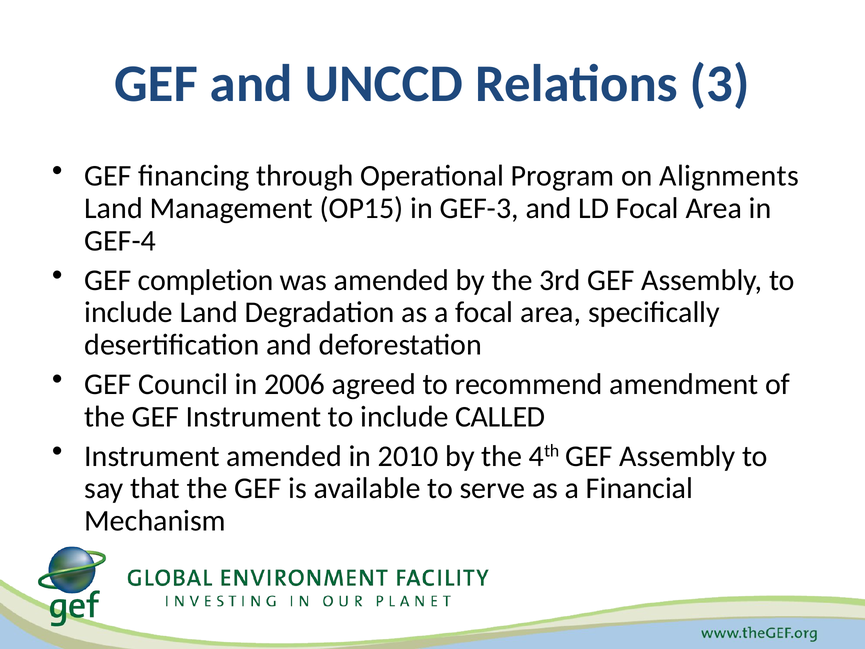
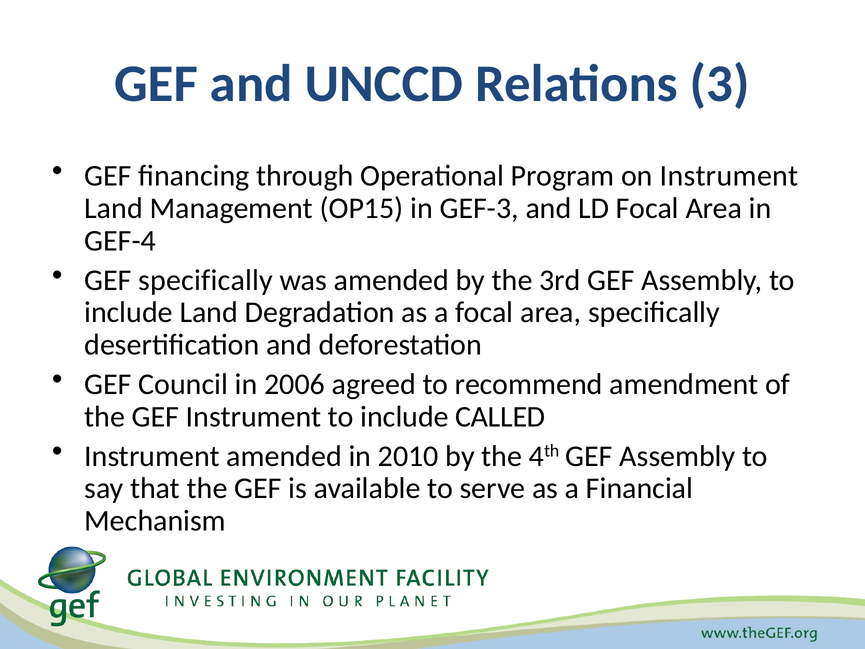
on Alignments: Alignments -> Instrument
GEF completion: completion -> specifically
